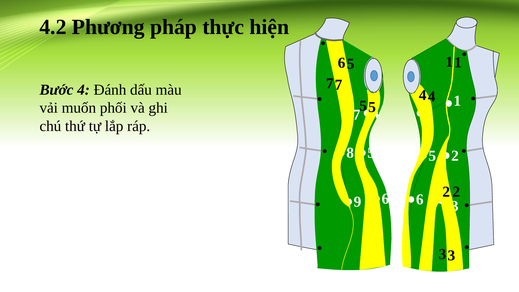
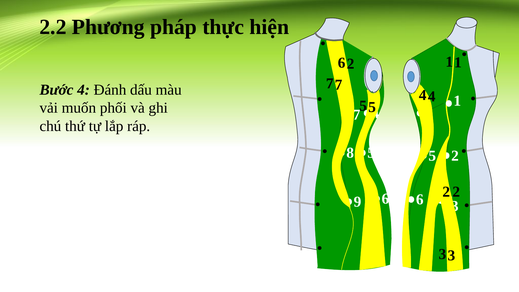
4.2: 4.2 -> 2.2
6 5: 5 -> 2
